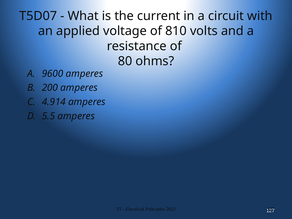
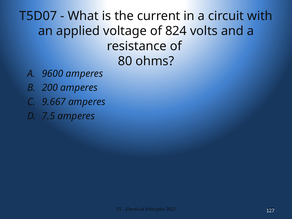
810: 810 -> 824
4.914: 4.914 -> 9.667
5.5: 5.5 -> 7.5
